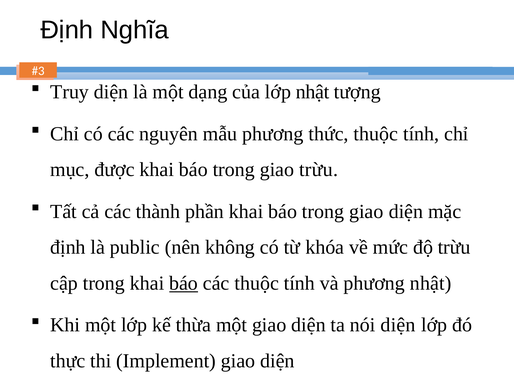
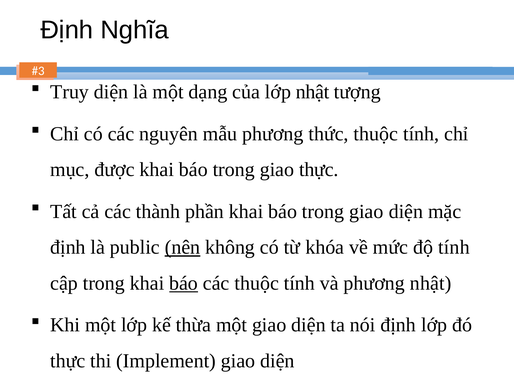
giao trừu: trừu -> thực
nên underline: none -> present
độ trừu: trừu -> tính
nói diện: diện -> định
